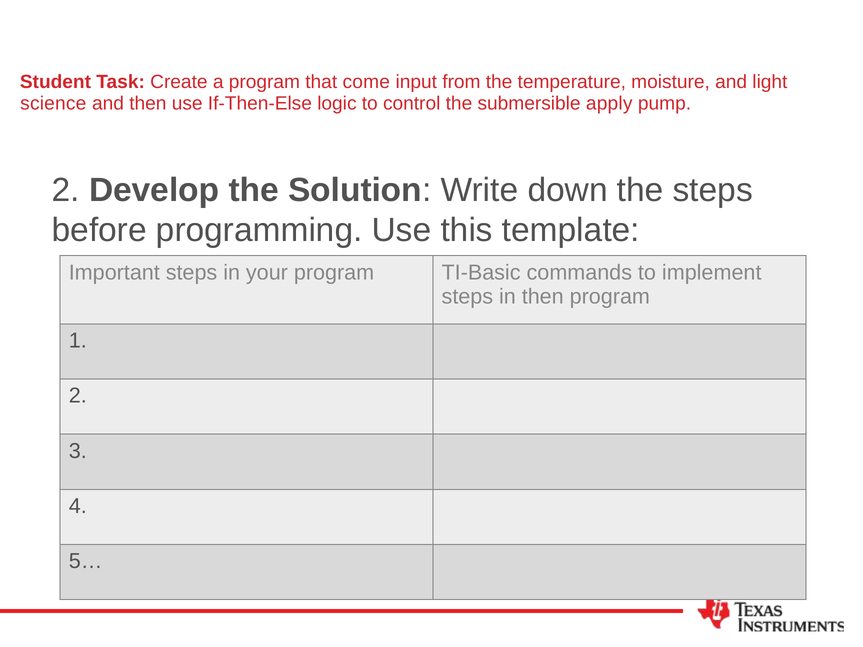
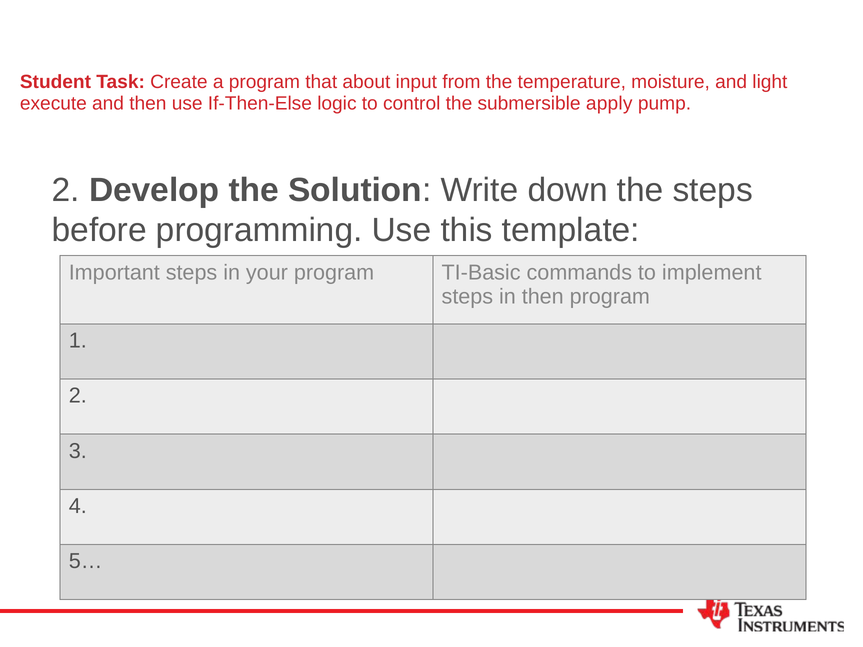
come: come -> about
science: science -> execute
